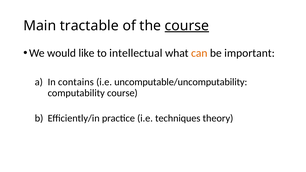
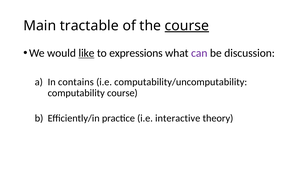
like underline: none -> present
intellectual: intellectual -> expressions
can colour: orange -> purple
important: important -> discussion
uncomputable/uncomputability: uncomputable/uncomputability -> computability/uncomputability
techniques: techniques -> interactive
